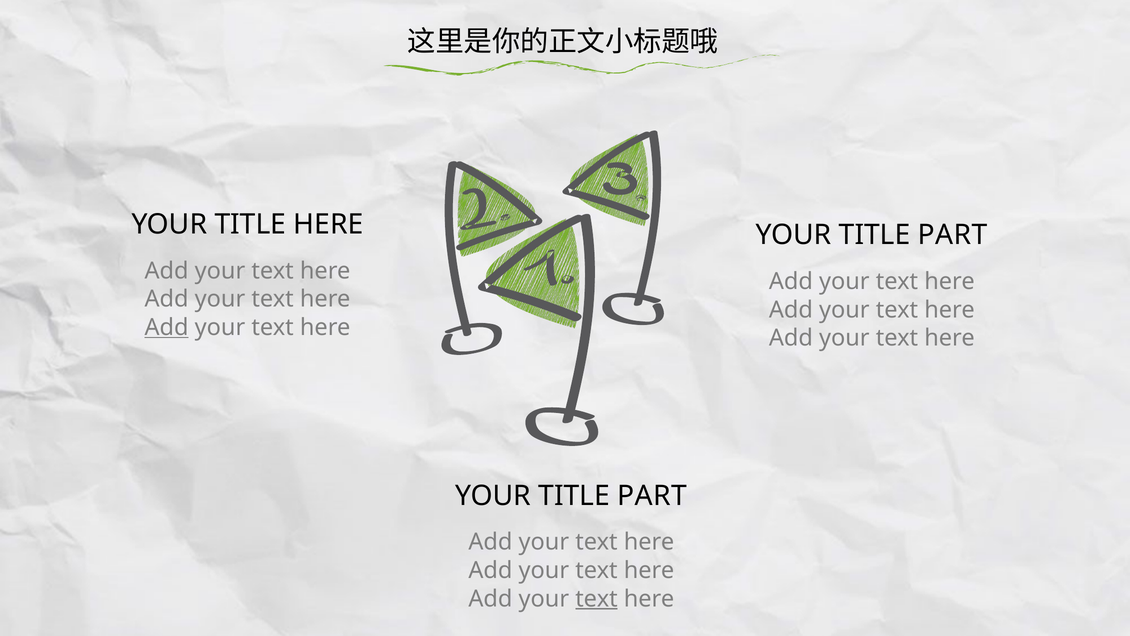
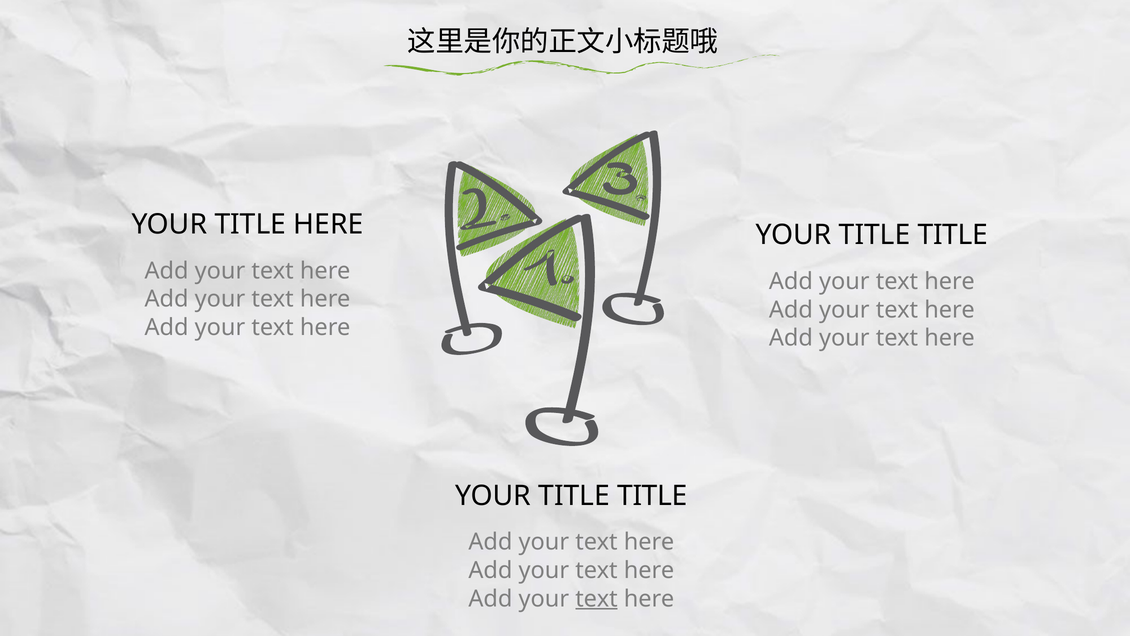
PART at (953, 235): PART -> TITLE
Add at (167, 327) underline: present -> none
PART at (652, 495): PART -> TITLE
